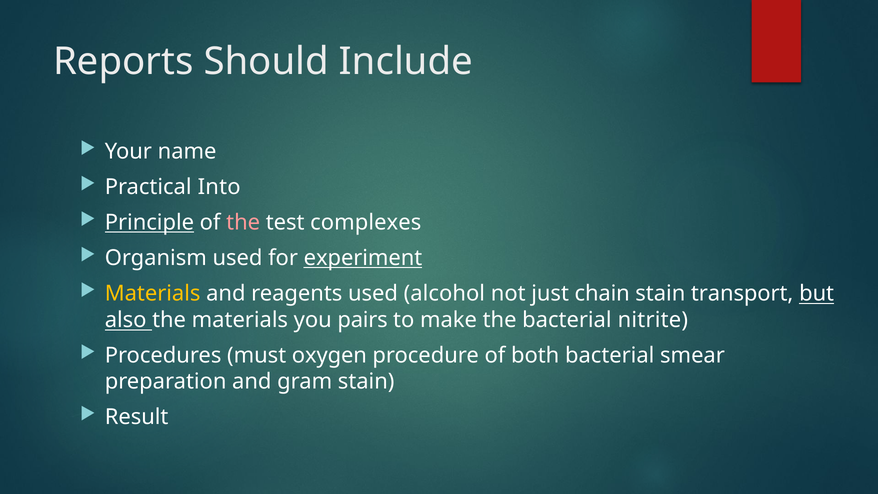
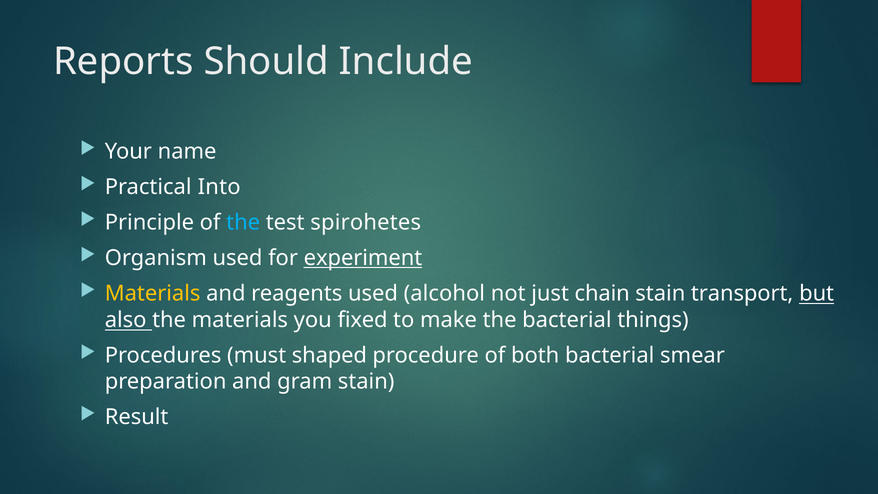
Principle underline: present -> none
the at (243, 222) colour: pink -> light blue
complexes: complexes -> spirohetes
pairs: pairs -> fixed
nitrite: nitrite -> things
oxygen: oxygen -> shaped
